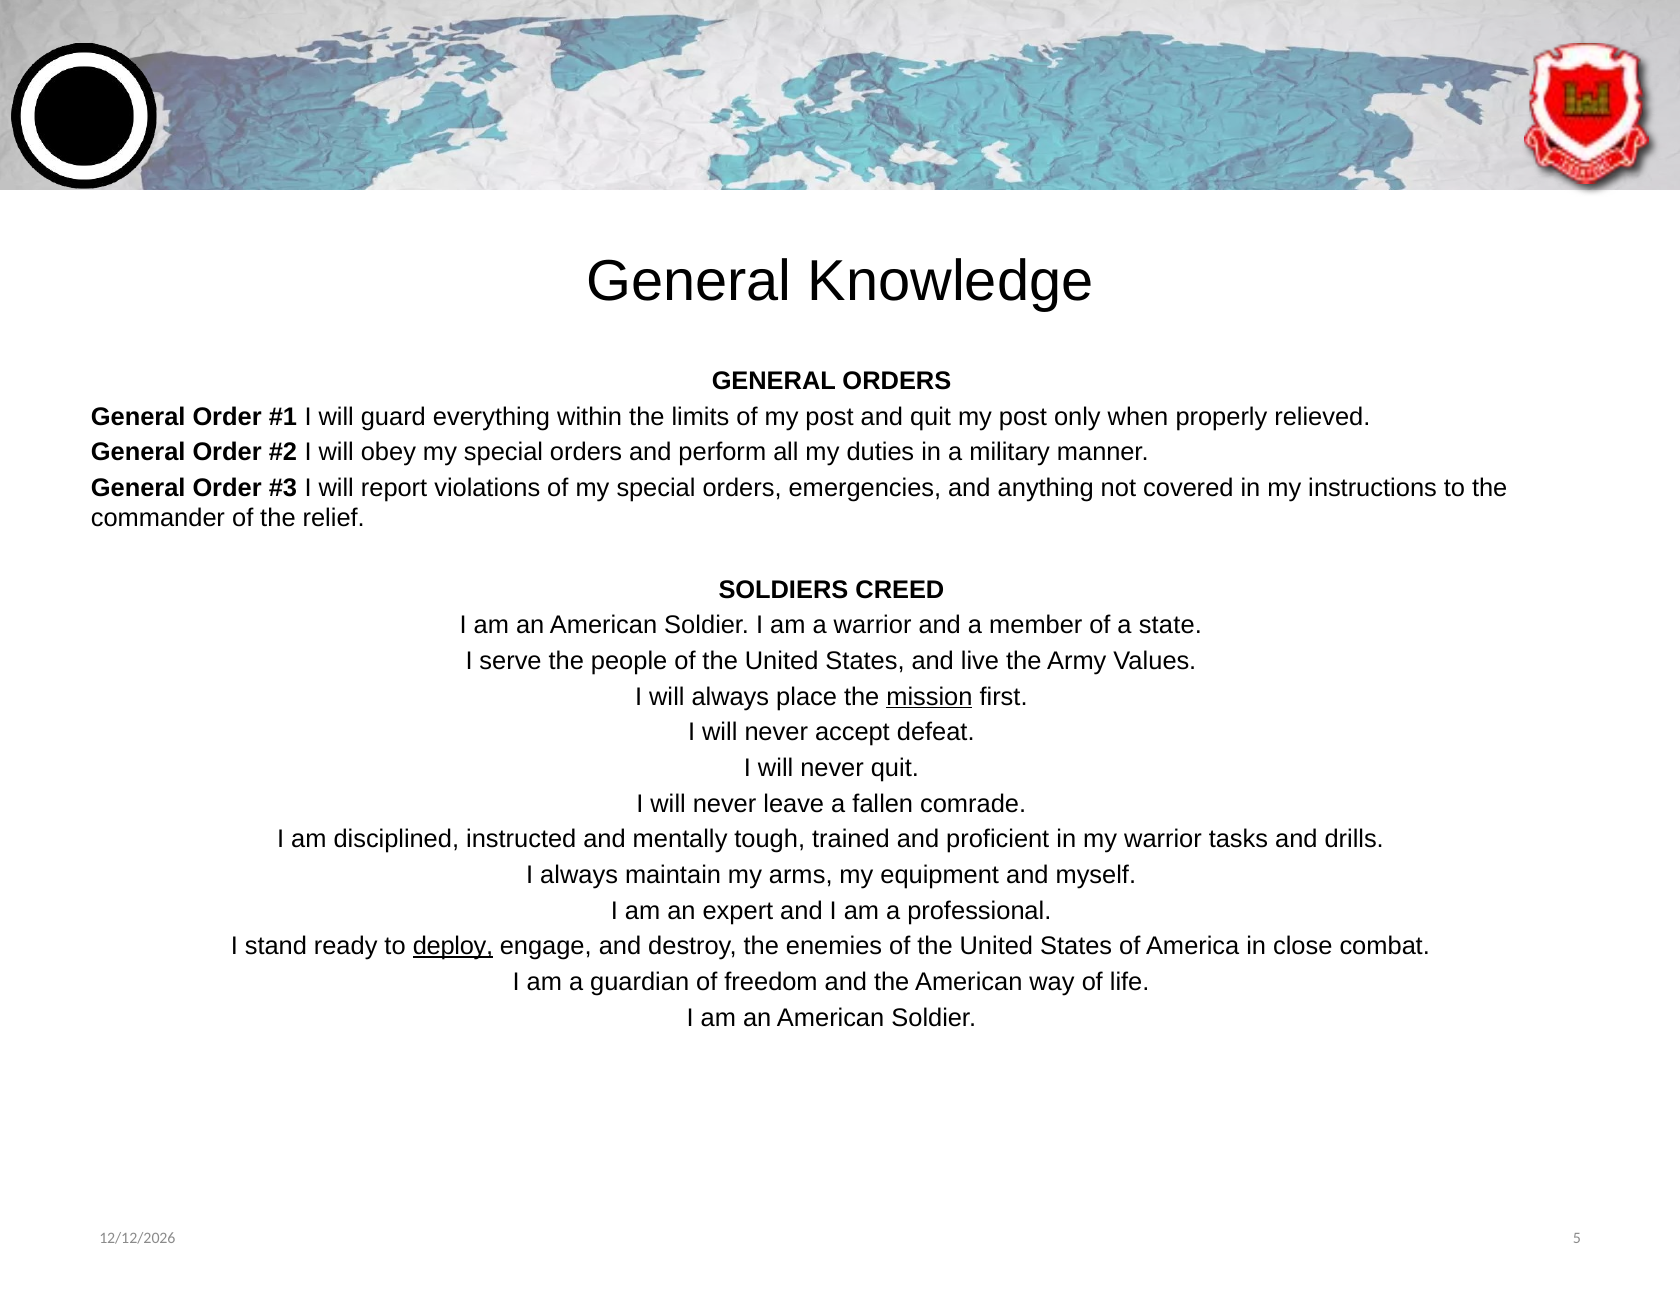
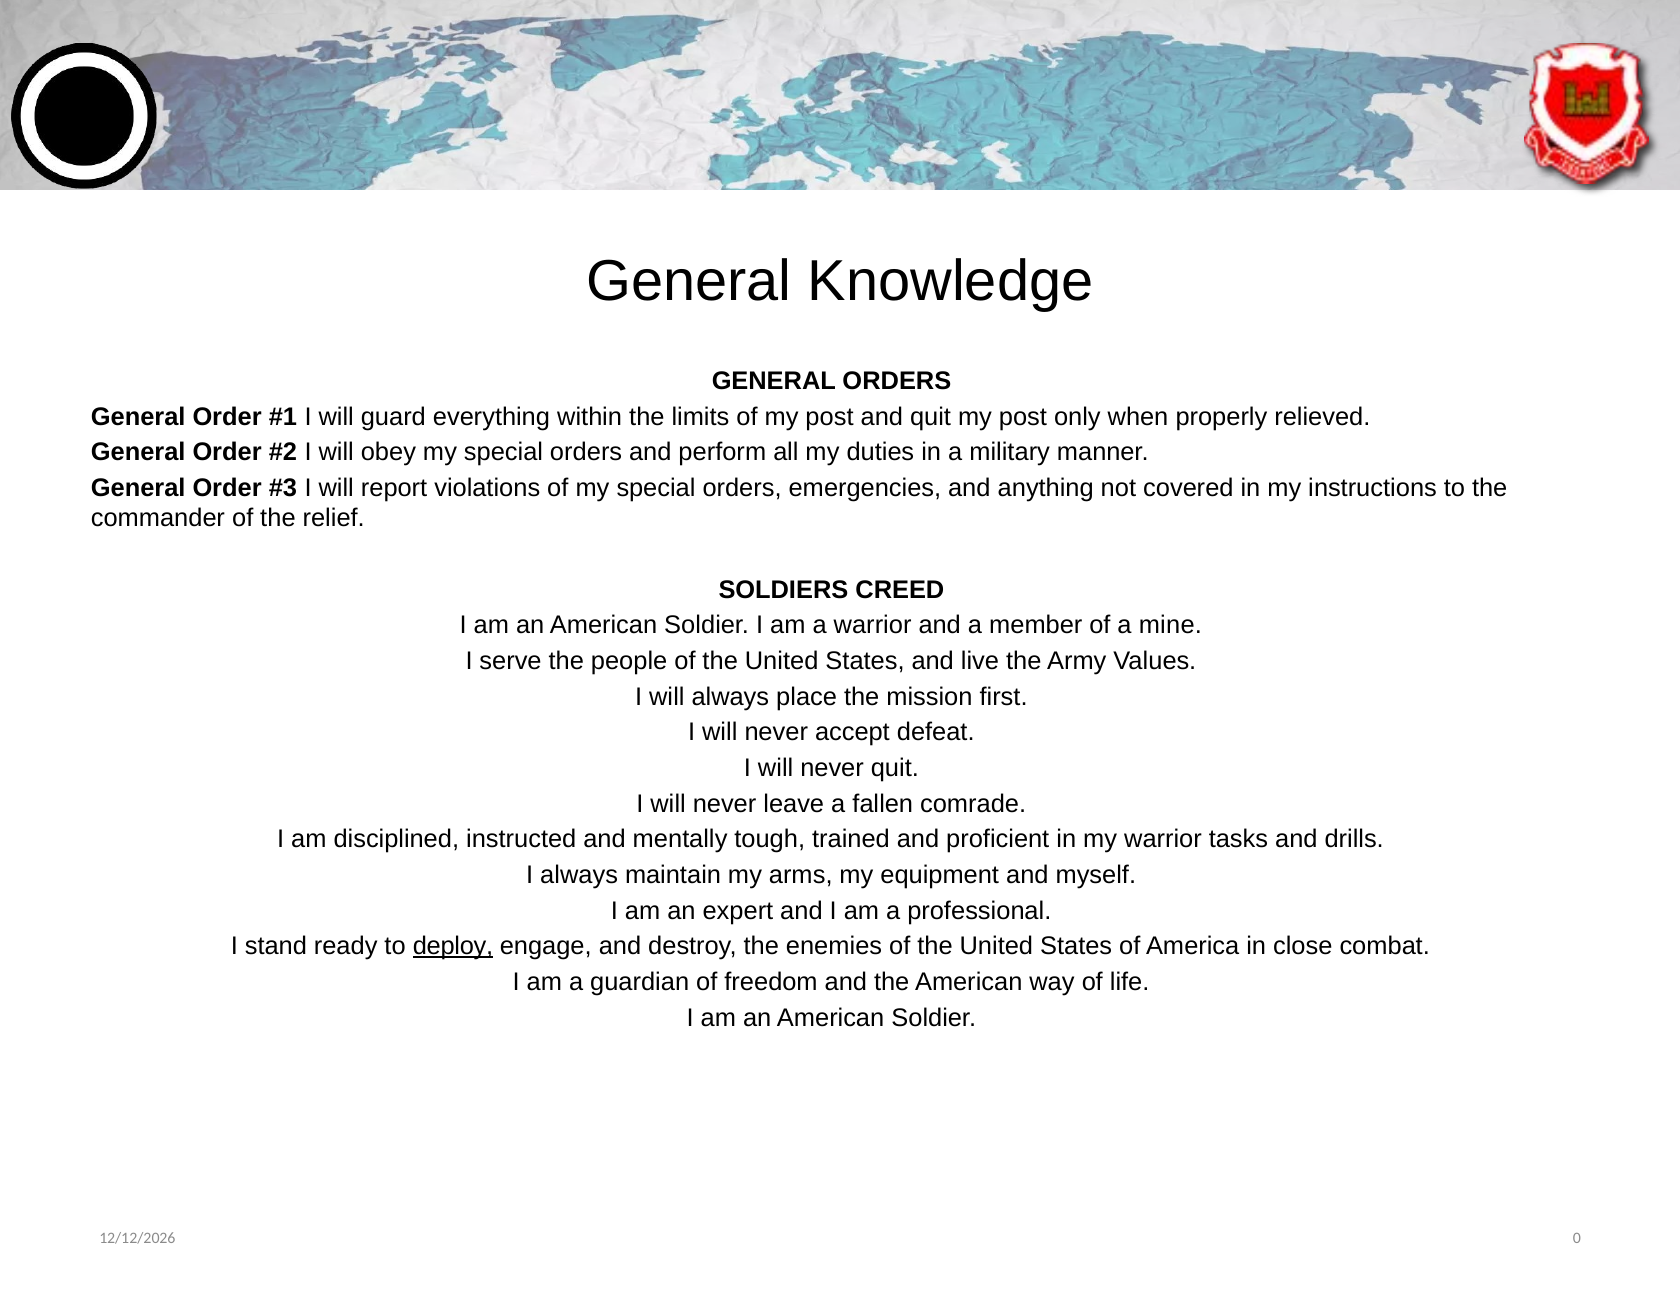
state: state -> mine
mission underline: present -> none
5: 5 -> 0
